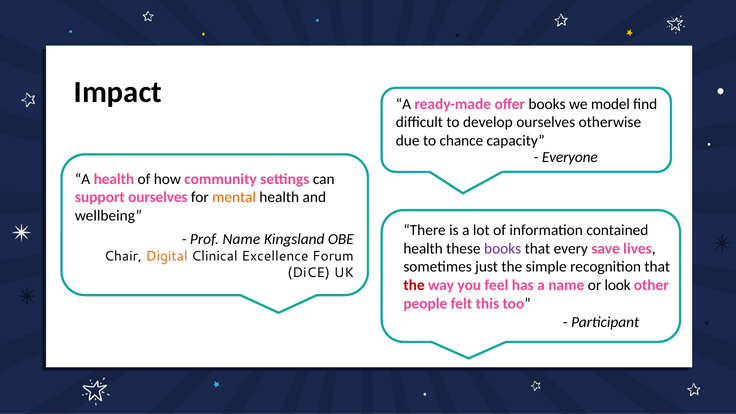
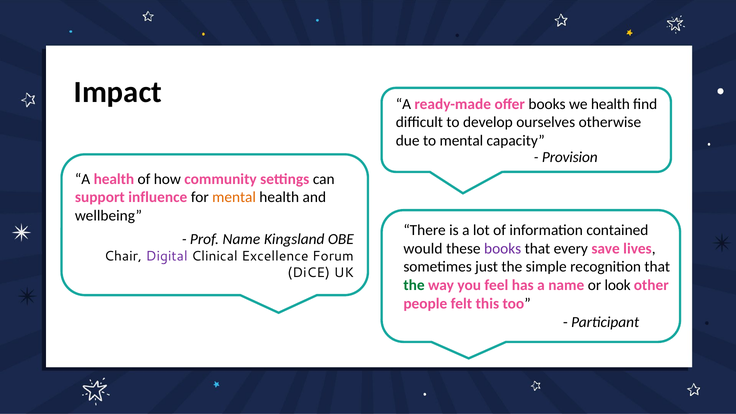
we model: model -> health
to chance: chance -> mental
Everyone: Everyone -> Provision
support ourselves: ourselves -> influence
health at (423, 248): health -> would
Digital colour: orange -> purple
the at (414, 285) colour: red -> green
